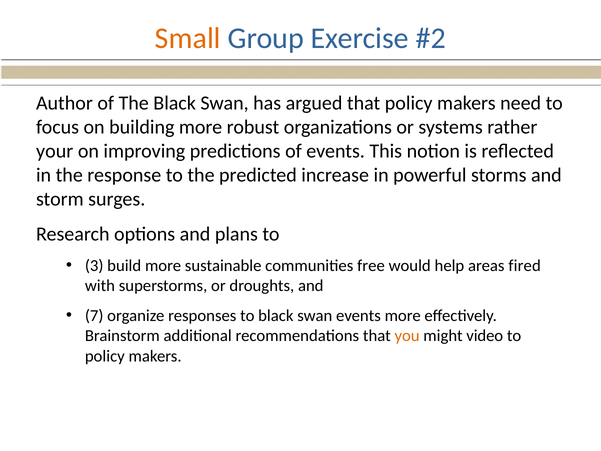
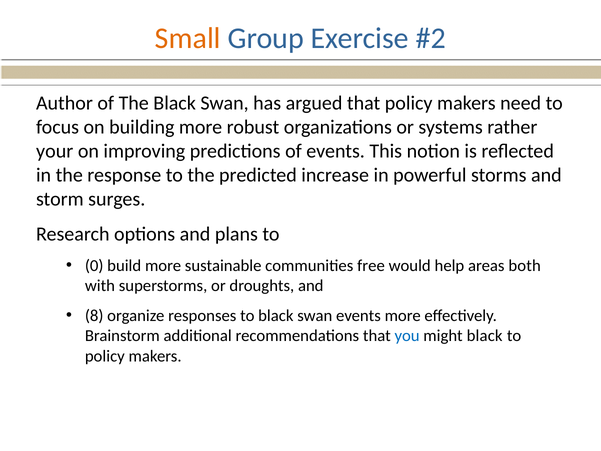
3: 3 -> 0
fired: fired -> both
7: 7 -> 8
you colour: orange -> blue
might video: video -> black
